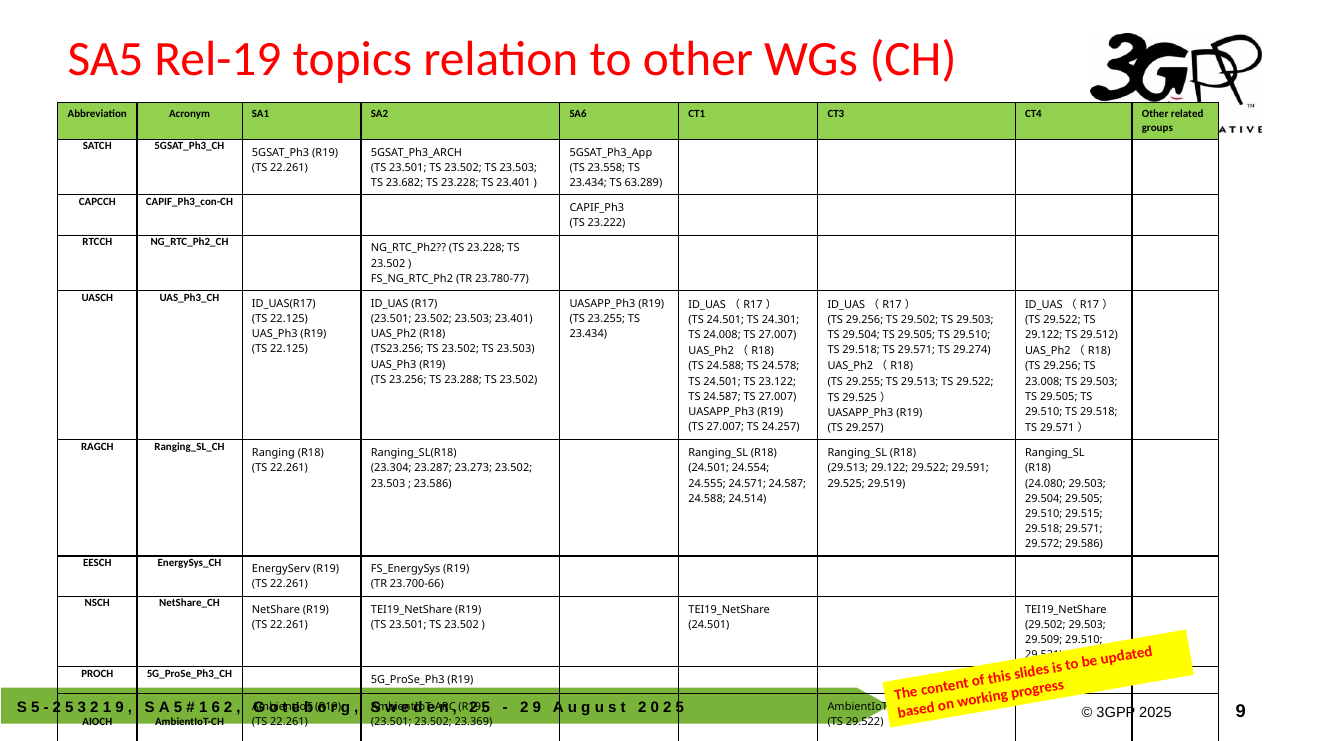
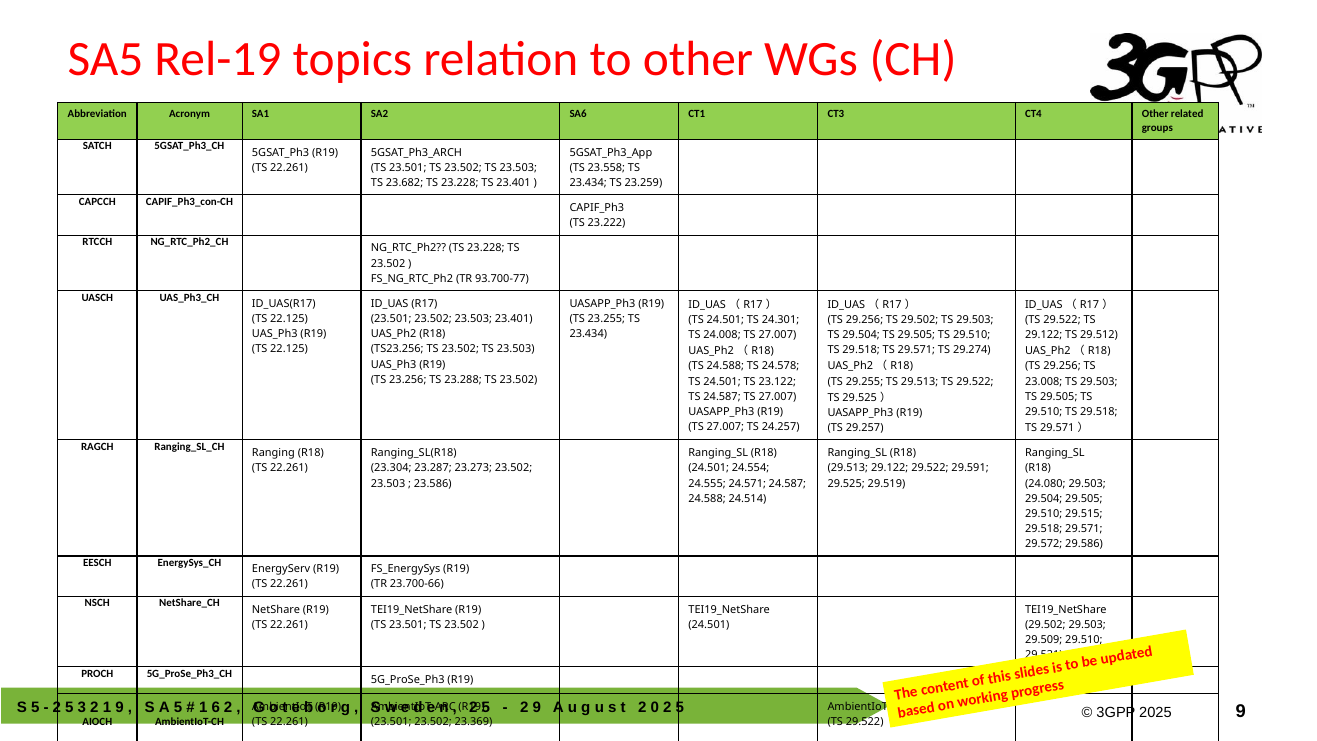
63.289: 63.289 -> 23.259
23.780-77: 23.780-77 -> 93.700-77
